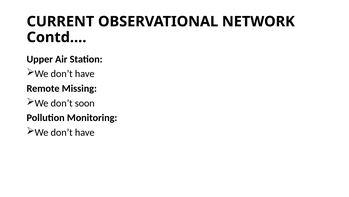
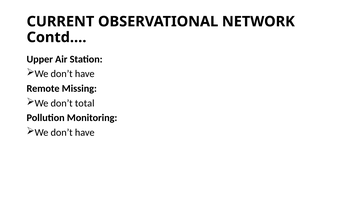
soon: soon -> total
